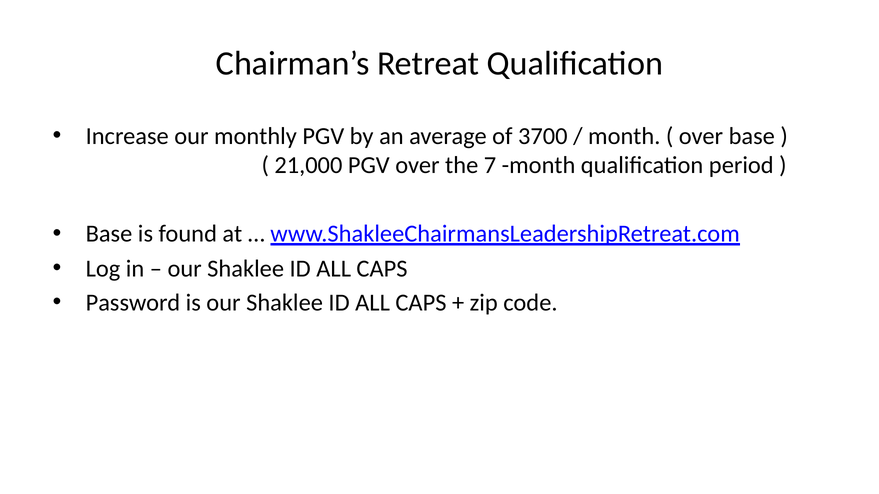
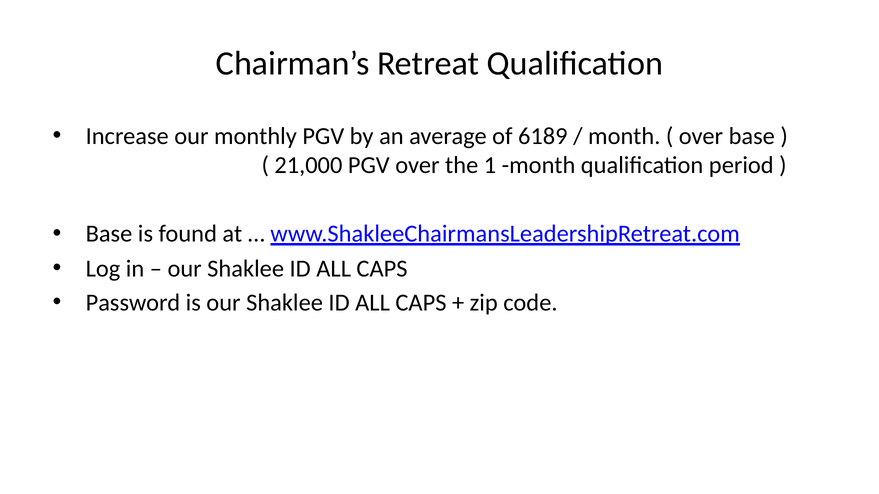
3700: 3700 -> 6189
7: 7 -> 1
